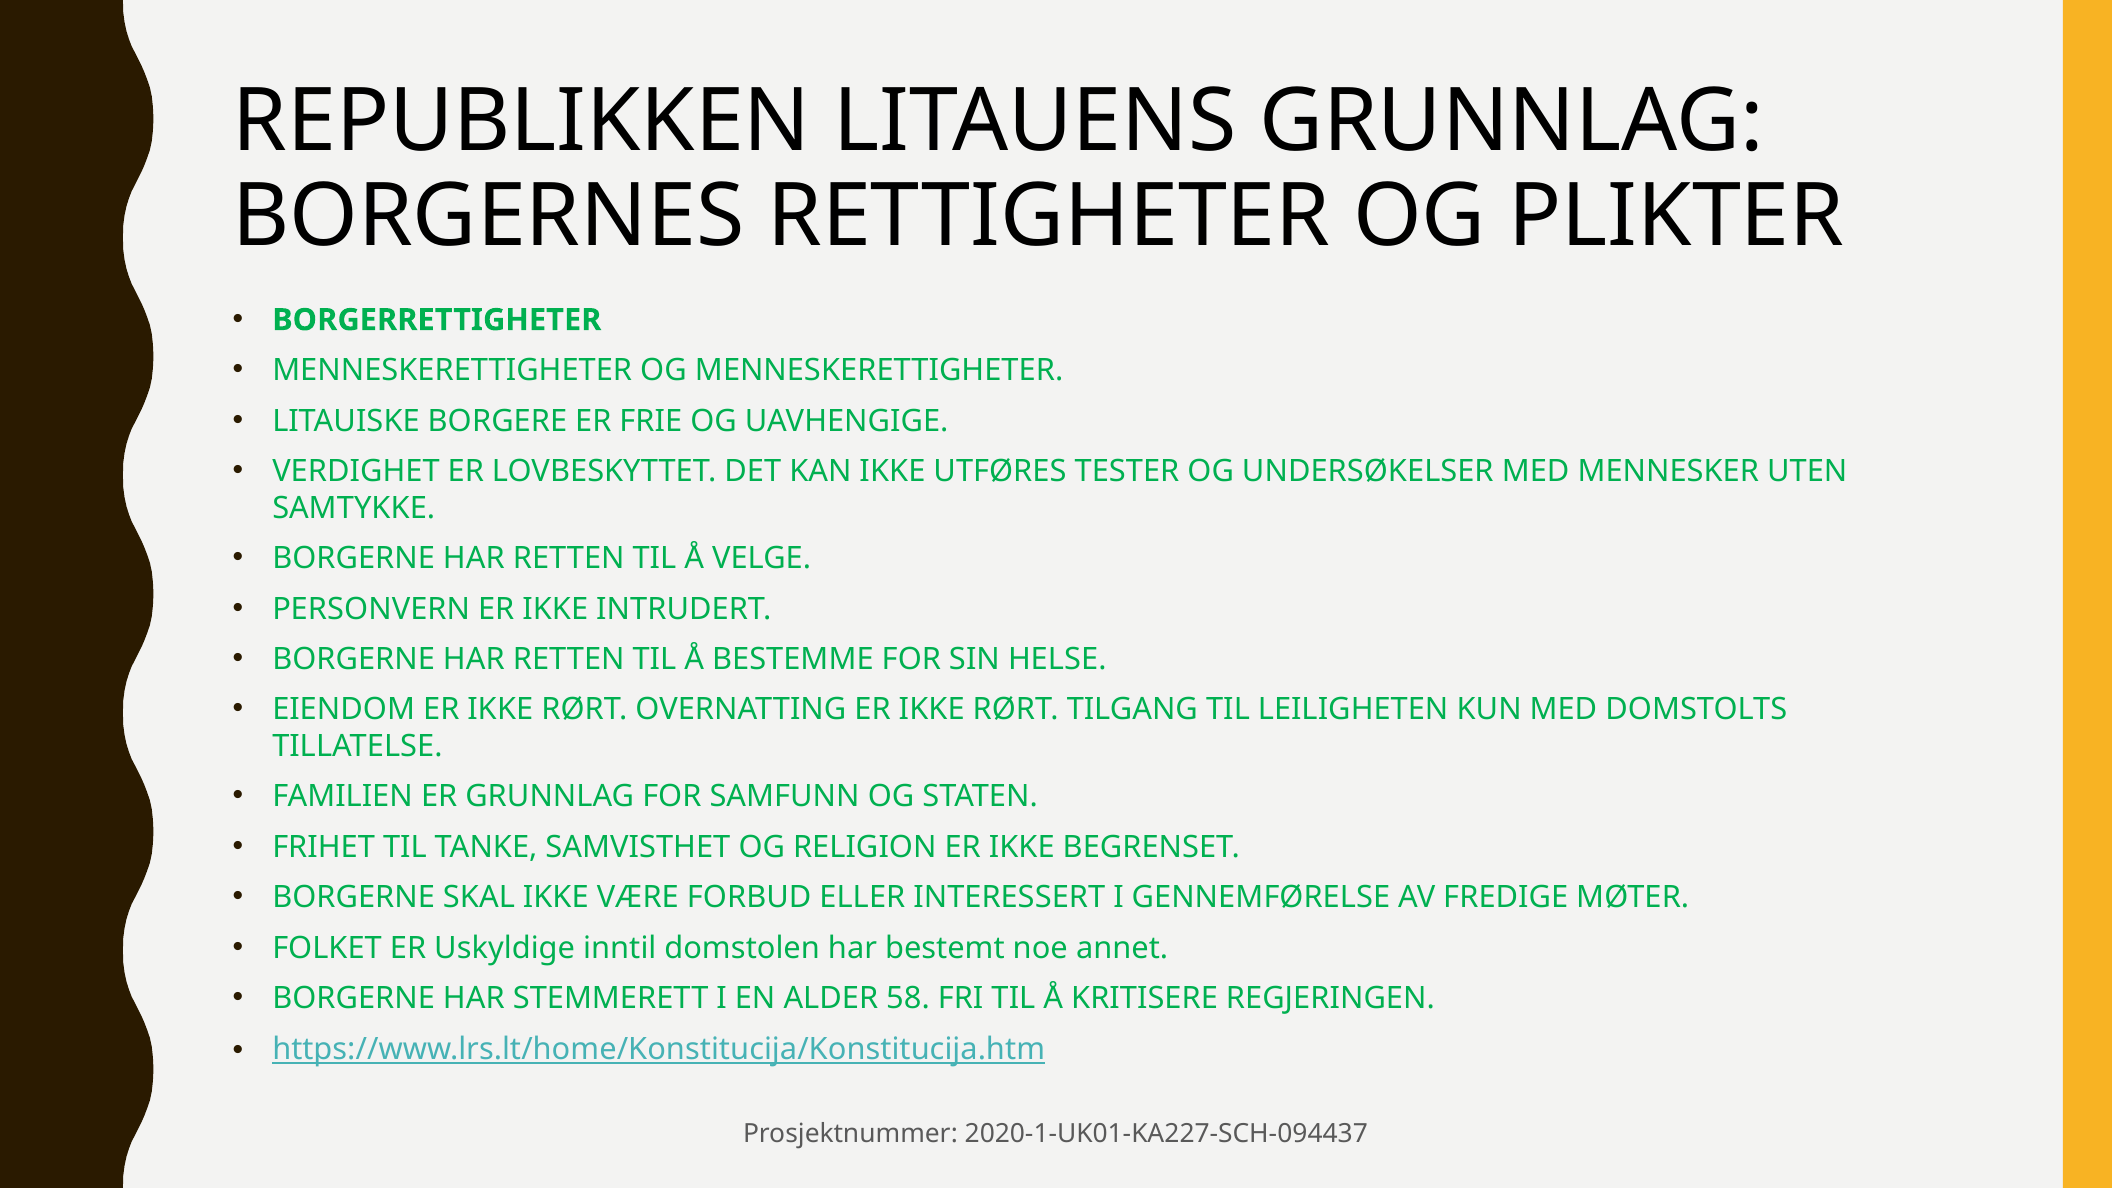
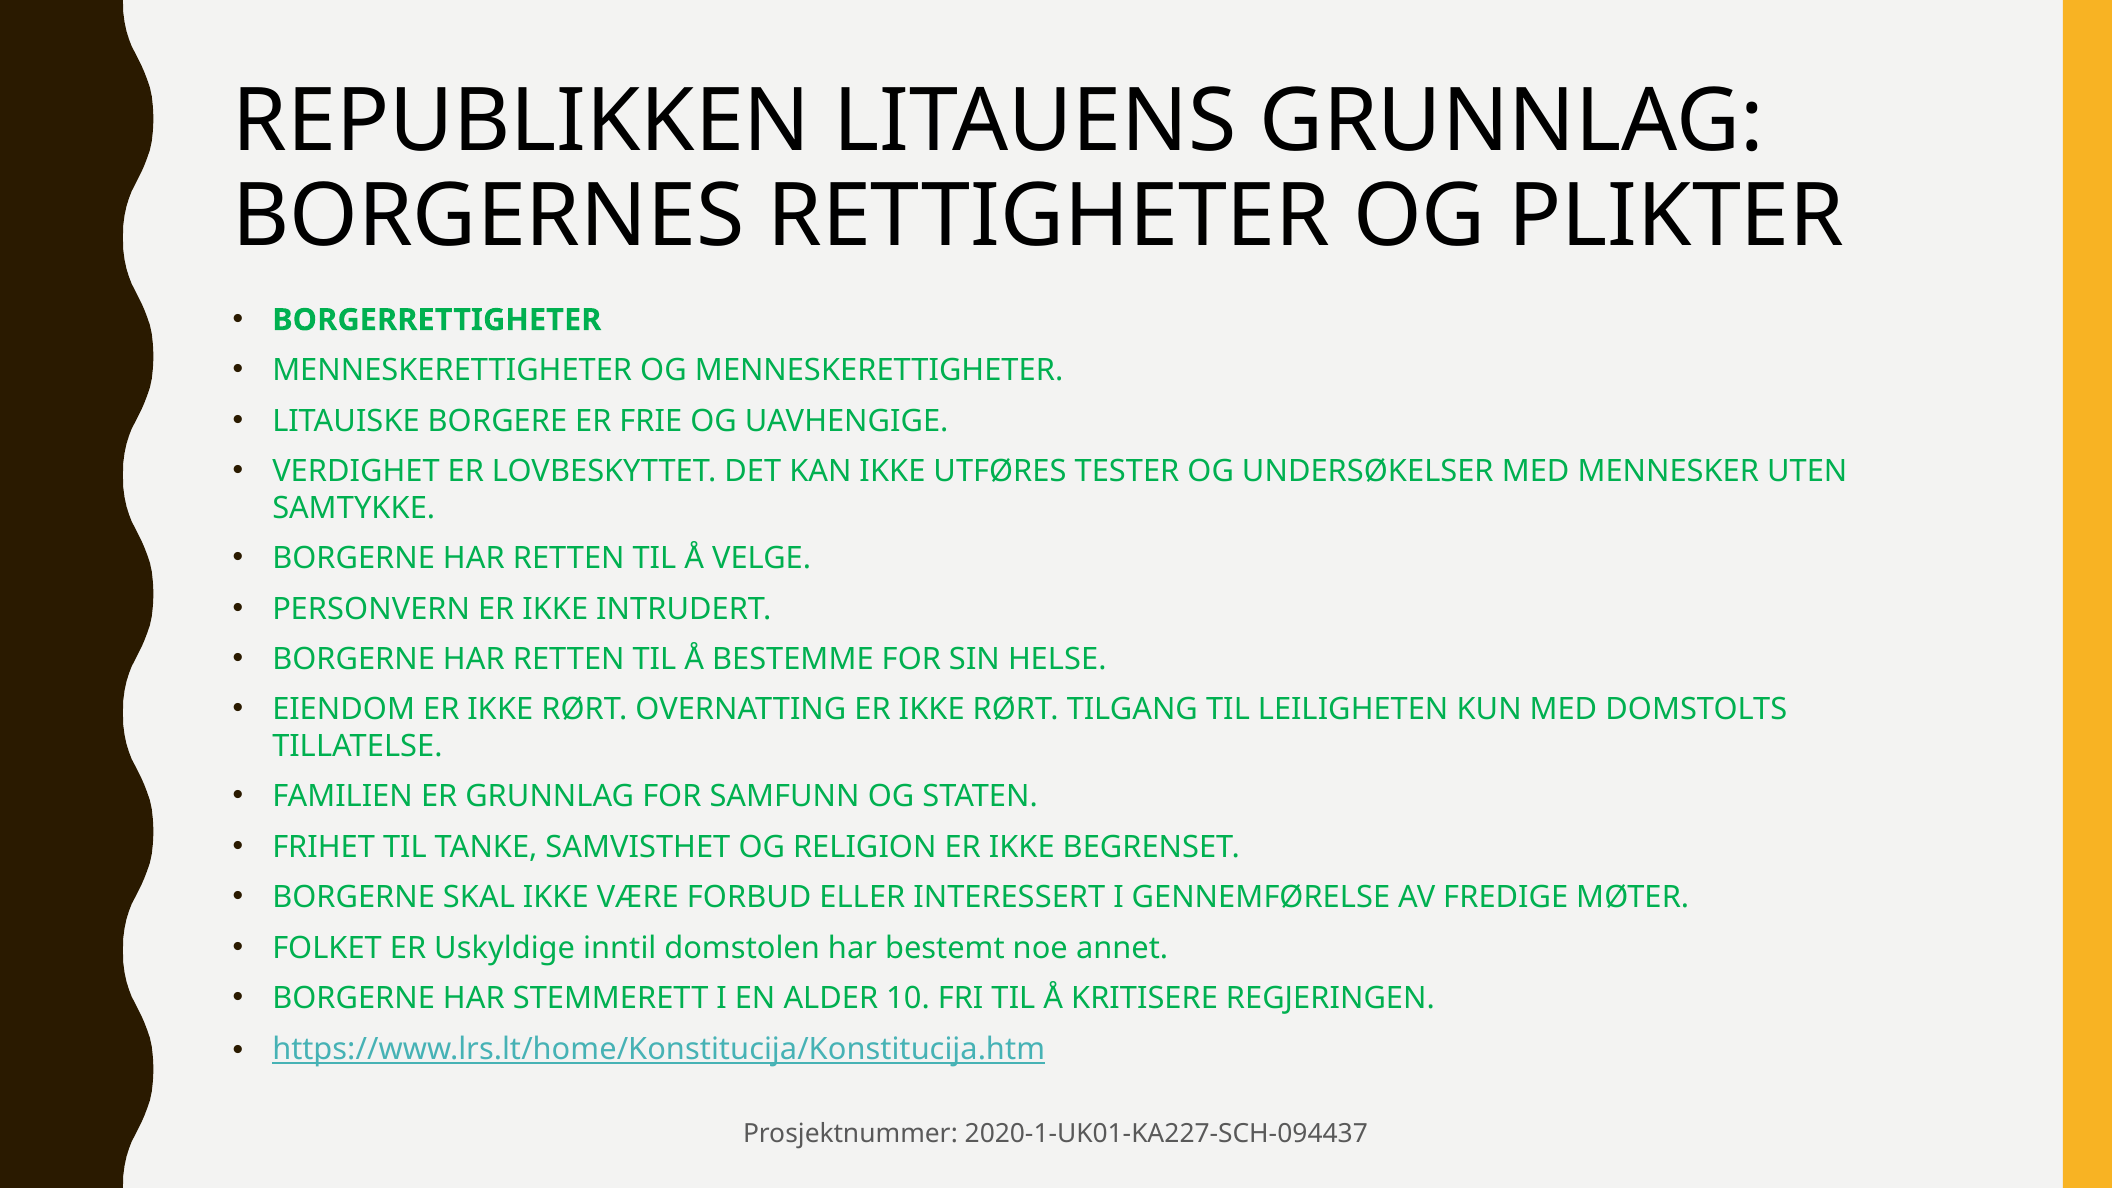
58: 58 -> 10
